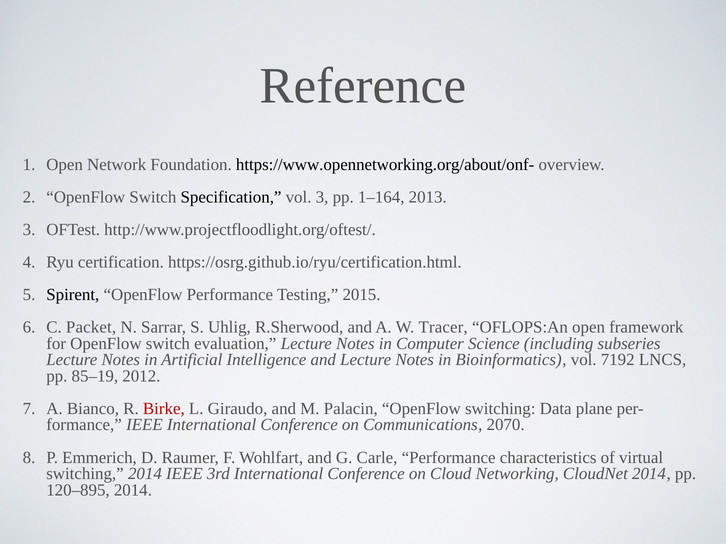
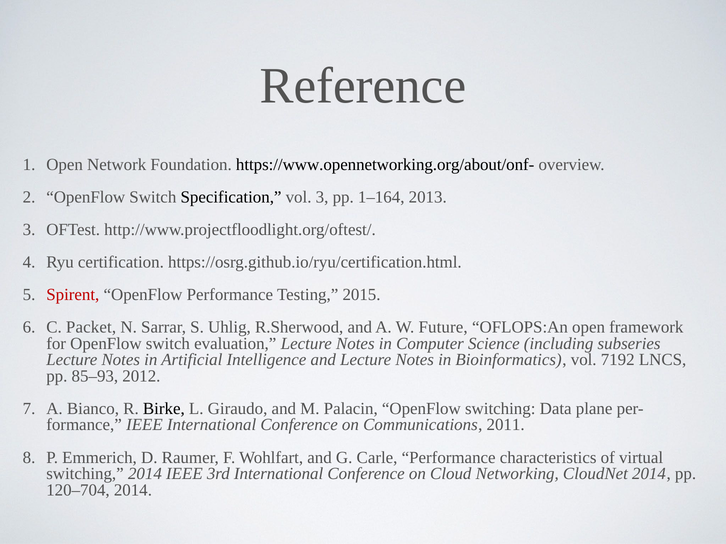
Spirent colour: black -> red
Tracer: Tracer -> Future
85–19: 85–19 -> 85–93
Birke colour: red -> black
2070: 2070 -> 2011
120–895: 120–895 -> 120–704
